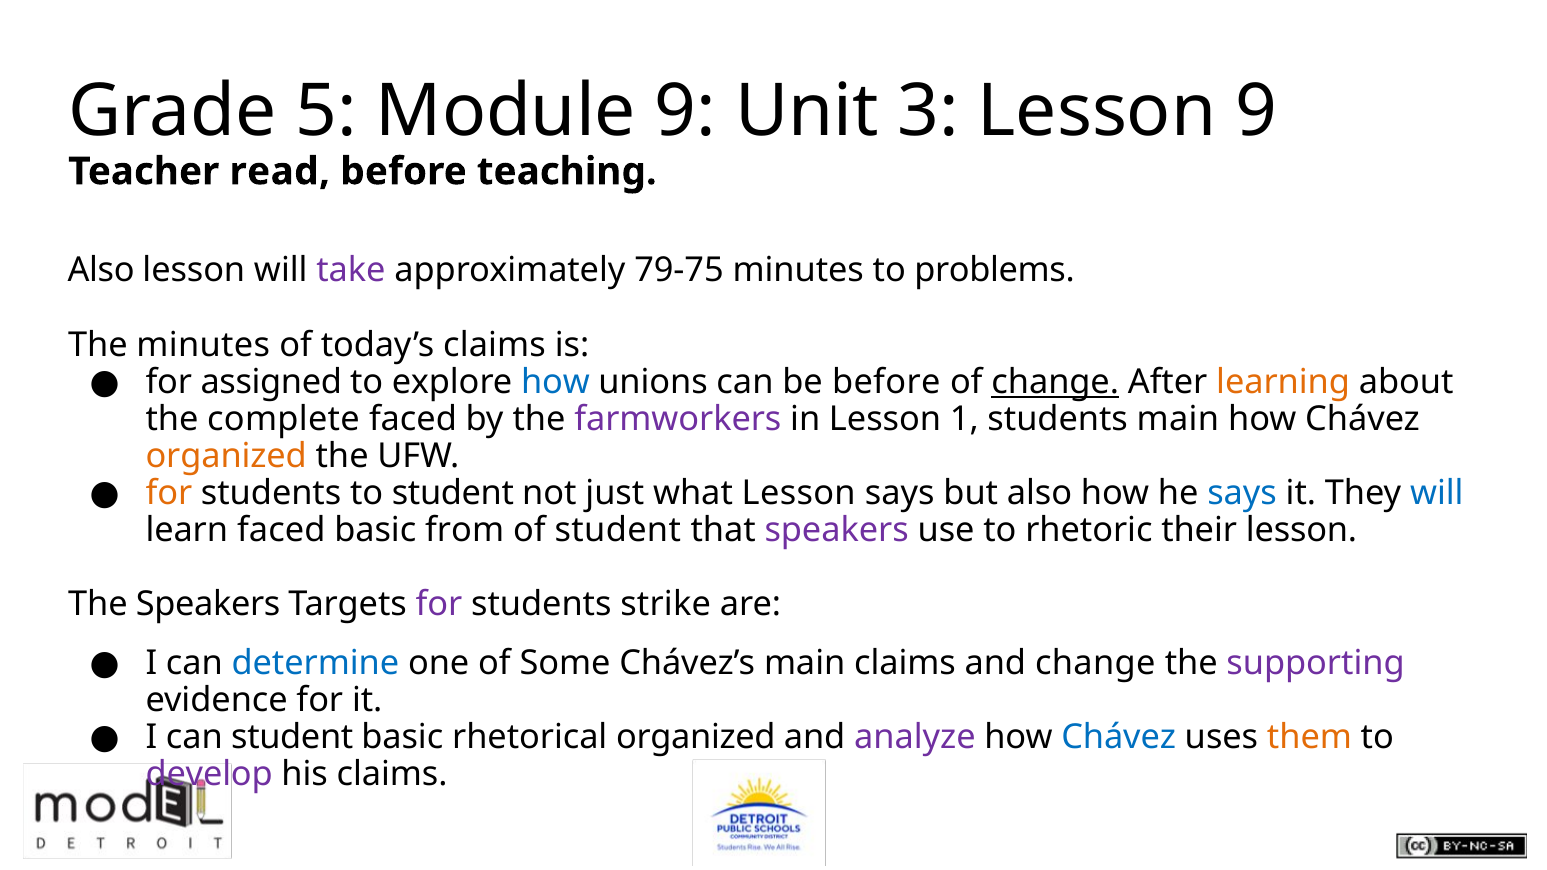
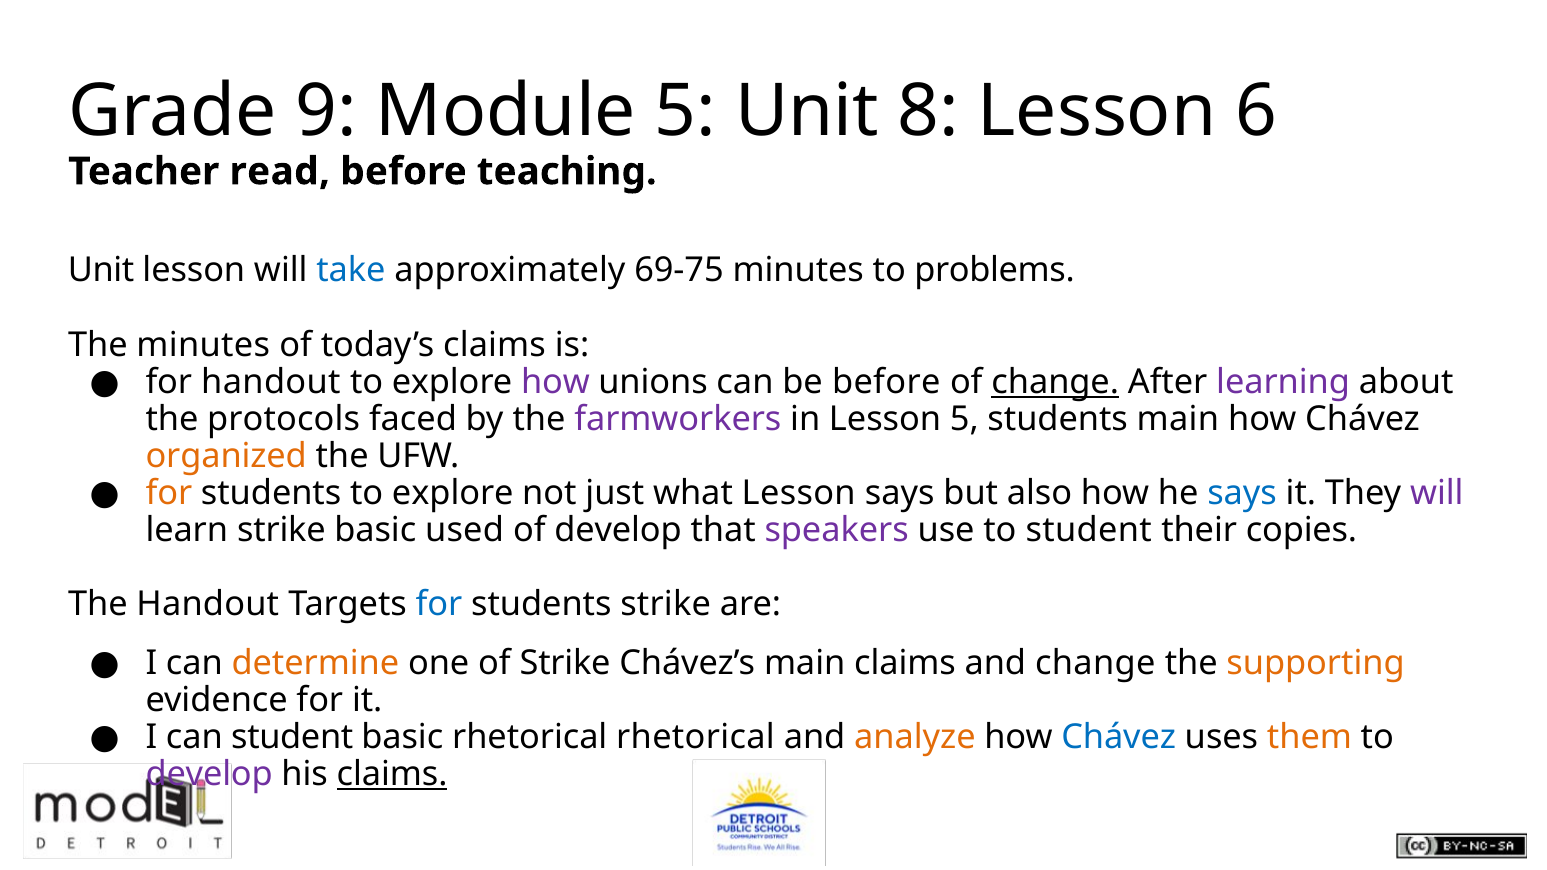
5: 5 -> 9
Module 9: 9 -> 5
3: 3 -> 8
Lesson 9: 9 -> 6
Also at (101, 271): Also -> Unit
take colour: purple -> blue
79-75: 79-75 -> 69-75
for assigned: assigned -> handout
how at (556, 382) colour: blue -> purple
learning colour: orange -> purple
complete: complete -> protocols
Lesson 1: 1 -> 5
students to student: student -> explore
will at (1437, 493) colour: blue -> purple
learn faced: faced -> strike
from: from -> used
of student: student -> develop
to rhetoric: rhetoric -> student
their lesson: lesson -> copies
The Speakers: Speakers -> Handout
for at (439, 604) colour: purple -> blue
determine colour: blue -> orange
of Some: Some -> Strike
supporting colour: purple -> orange
rhetorical organized: organized -> rhetorical
analyze colour: purple -> orange
claims at (392, 774) underline: none -> present
